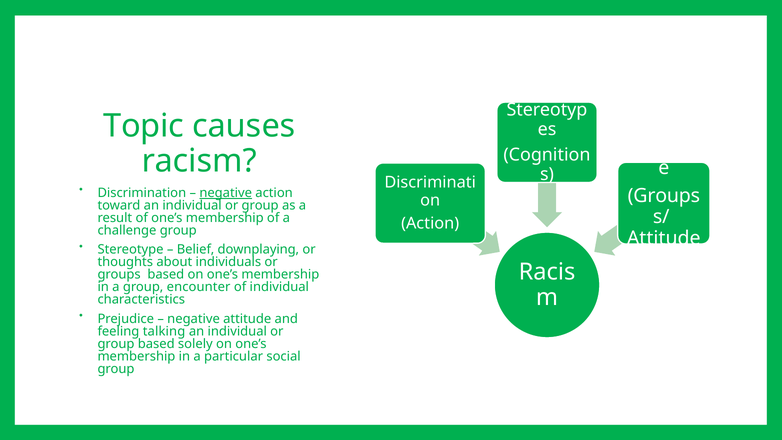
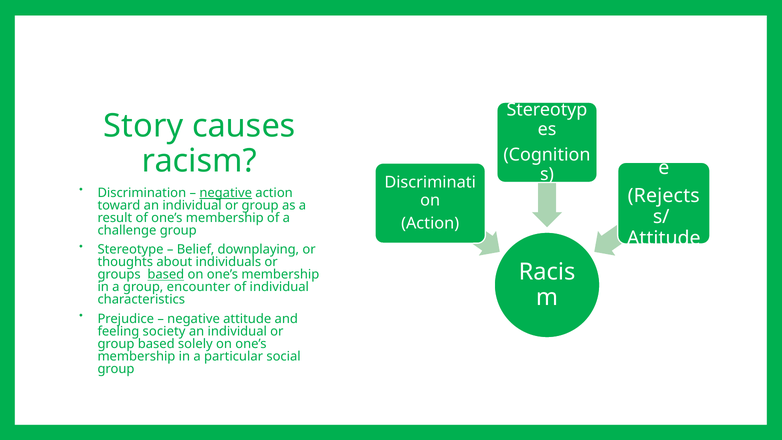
Topic: Topic -> Story
Groups at (664, 196): Groups -> Rejects
based at (166, 275) underline: none -> present
talking: talking -> society
